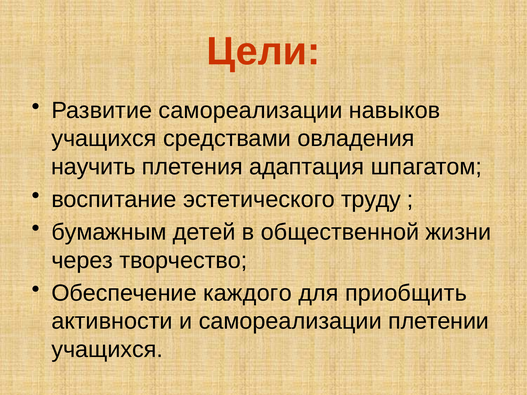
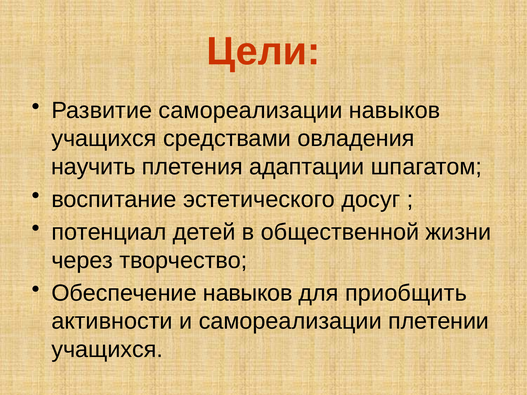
адаптация: адаптация -> адаптации
труду: труду -> досуг
бумажным: бумажным -> потенциал
Обеспечение каждого: каждого -> навыков
